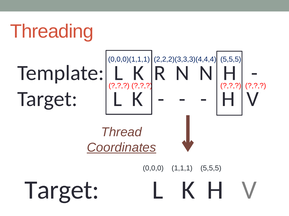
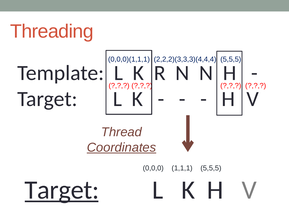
Target at (62, 191) underline: none -> present
